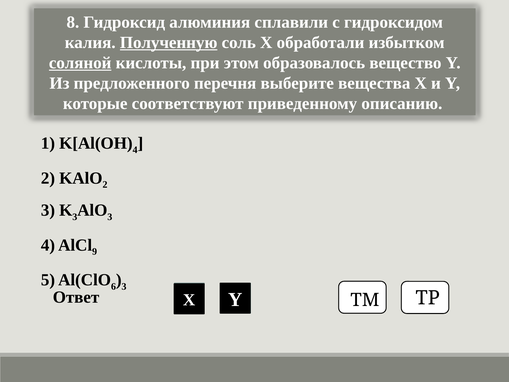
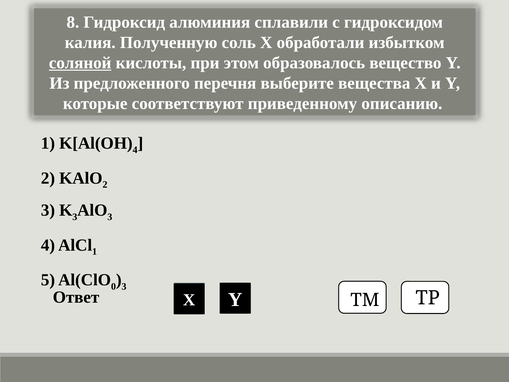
Полученную underline: present -> none
9 at (95, 252): 9 -> 1
6: 6 -> 0
